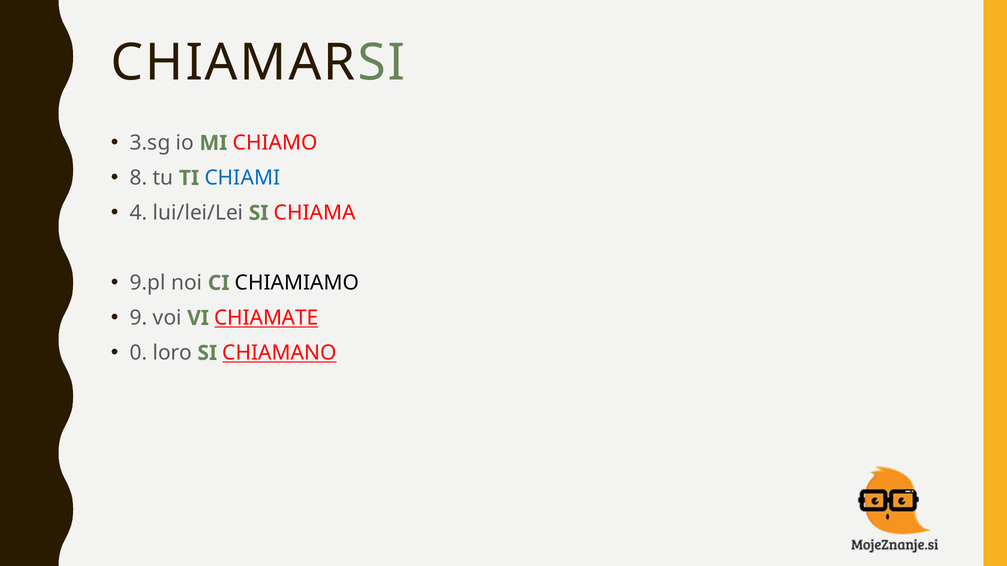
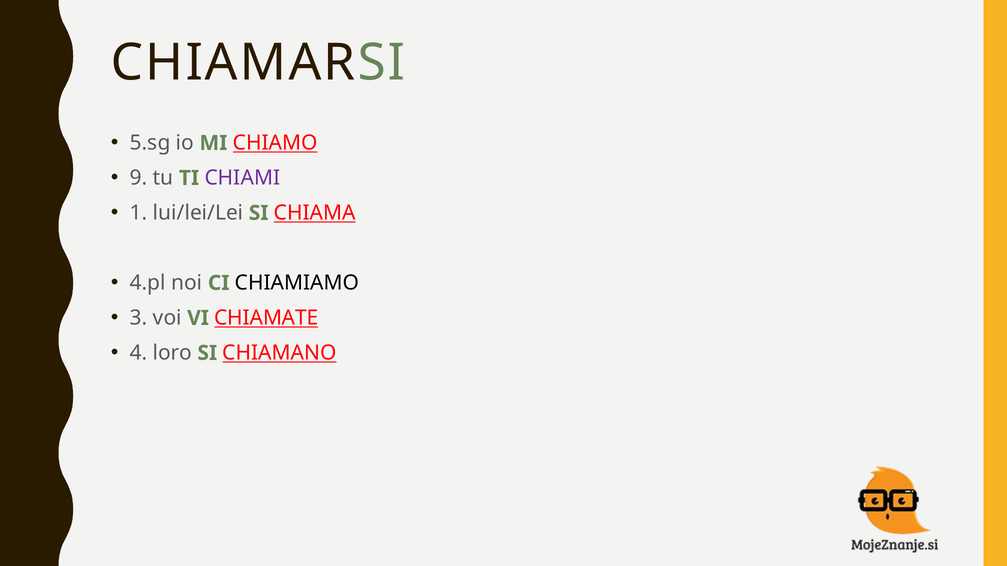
3.sg: 3.sg -> 5.sg
CHIAMO underline: none -> present
8: 8 -> 9
CHIAMI colour: blue -> purple
4: 4 -> 1
CHIAMA underline: none -> present
9.pl: 9.pl -> 4.pl
9: 9 -> 3
0: 0 -> 4
